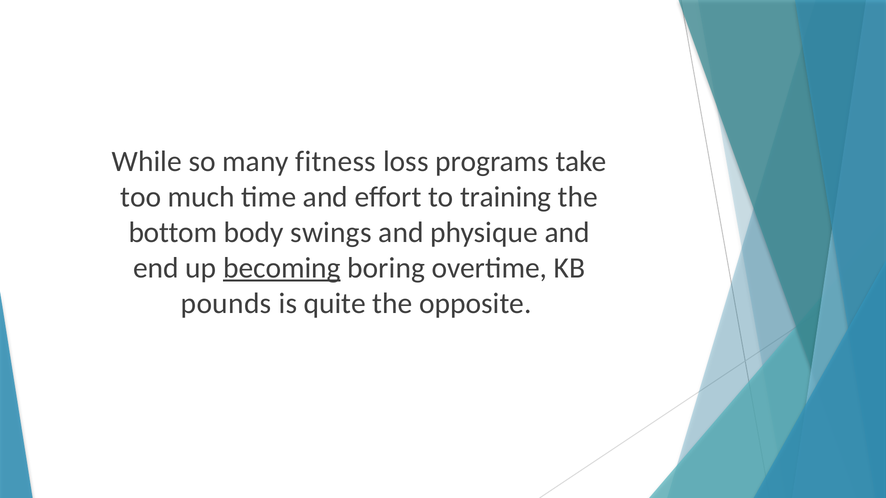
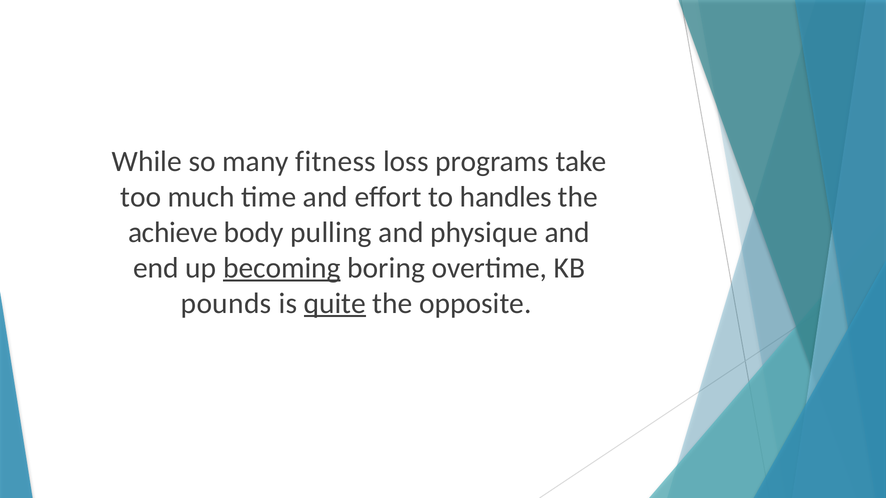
training: training -> handles
bottom: bottom -> achieve
swings: swings -> pulling
quite underline: none -> present
